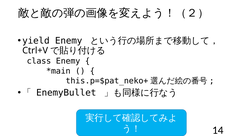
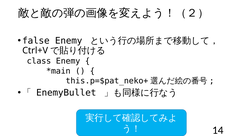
yield: yield -> false
